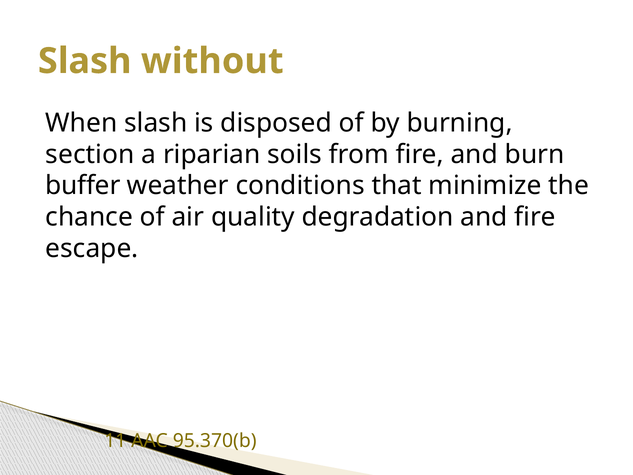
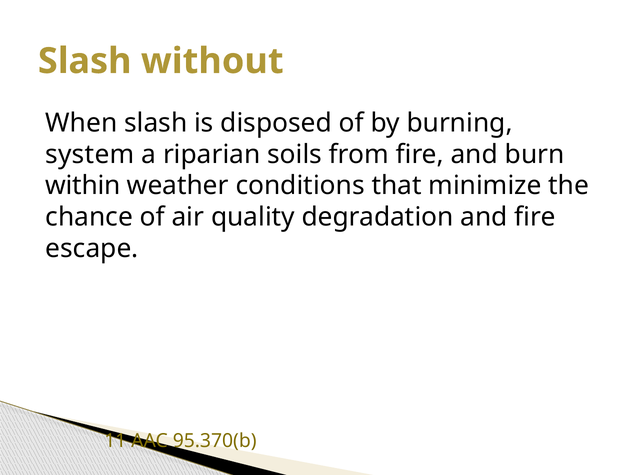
section: section -> system
buffer: buffer -> within
